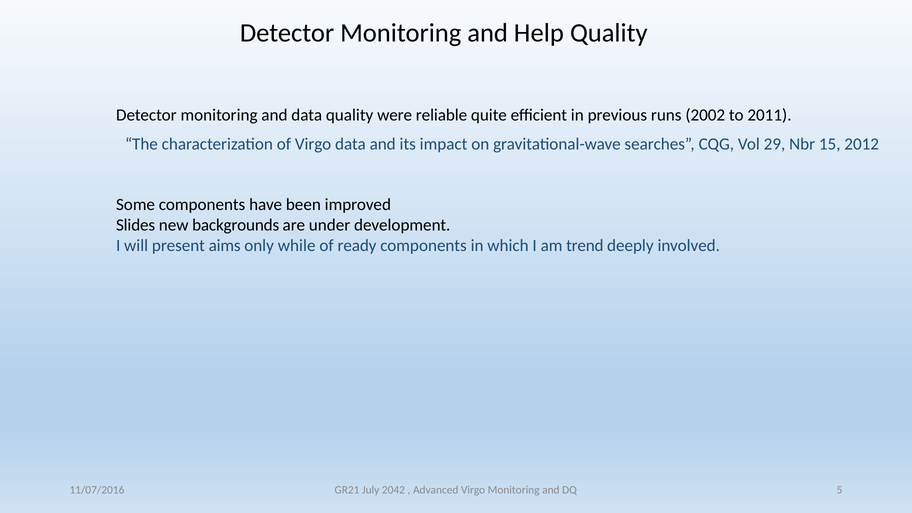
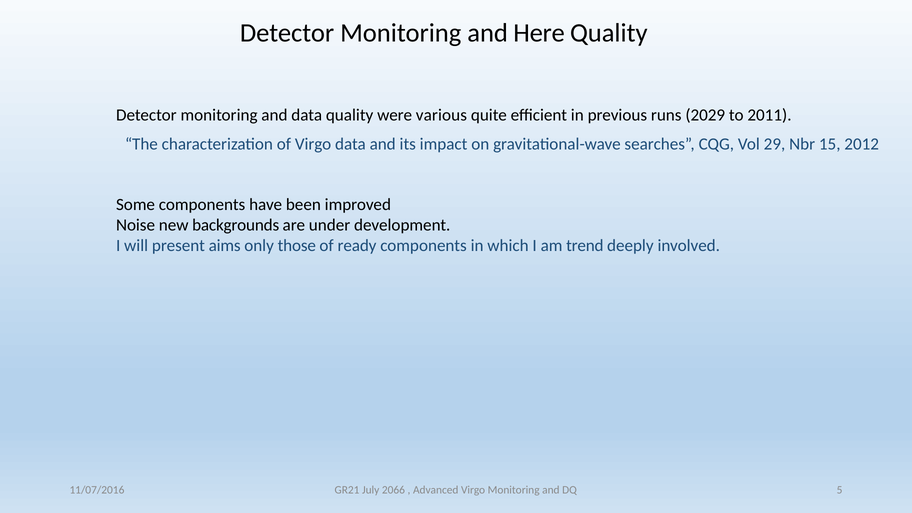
Help: Help -> Here
reliable: reliable -> various
2002: 2002 -> 2029
Slides: Slides -> Noise
while: while -> those
2042: 2042 -> 2066
